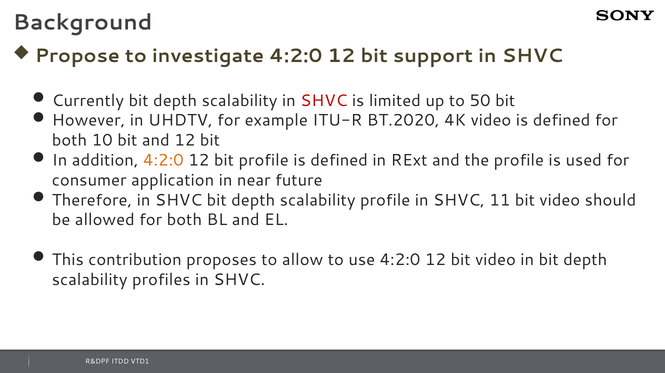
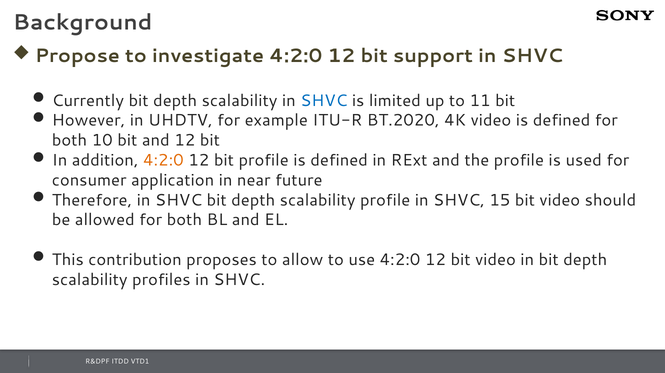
SHVC at (324, 101) colour: red -> blue
50: 50 -> 11
11: 11 -> 15
